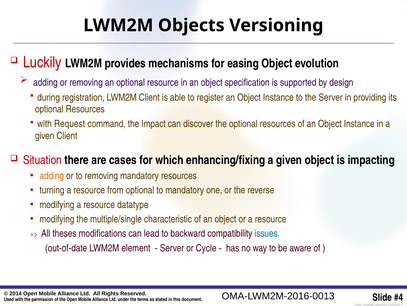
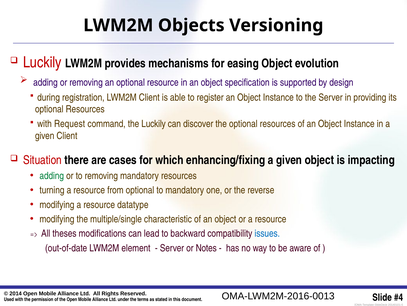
the Impact: Impact -> Luckily
adding at (52, 175) colour: orange -> green
Cycle: Cycle -> Notes
